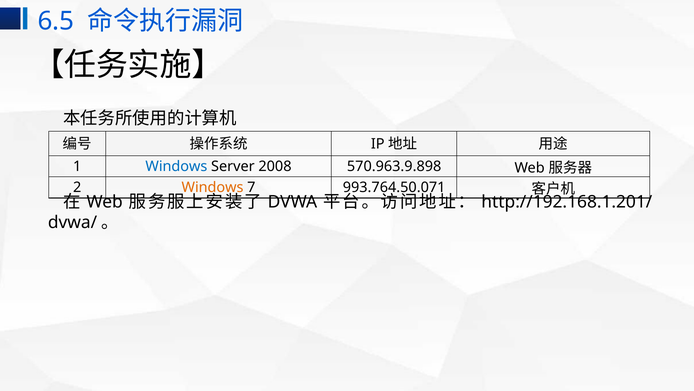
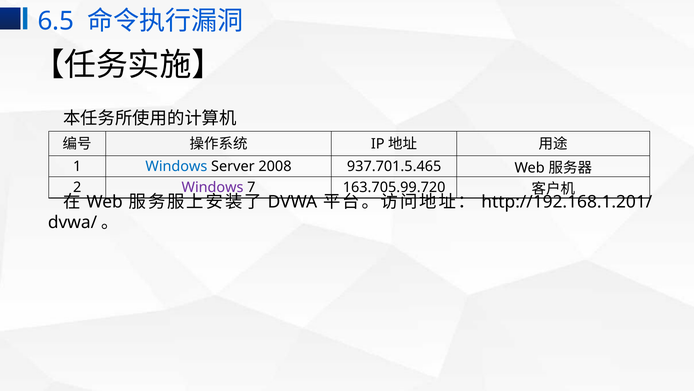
570.963.9.898: 570.963.9.898 -> 937.701.5.465
Windows at (213, 187) colour: orange -> purple
993.764.50.071: 993.764.50.071 -> 163.705.99.720
